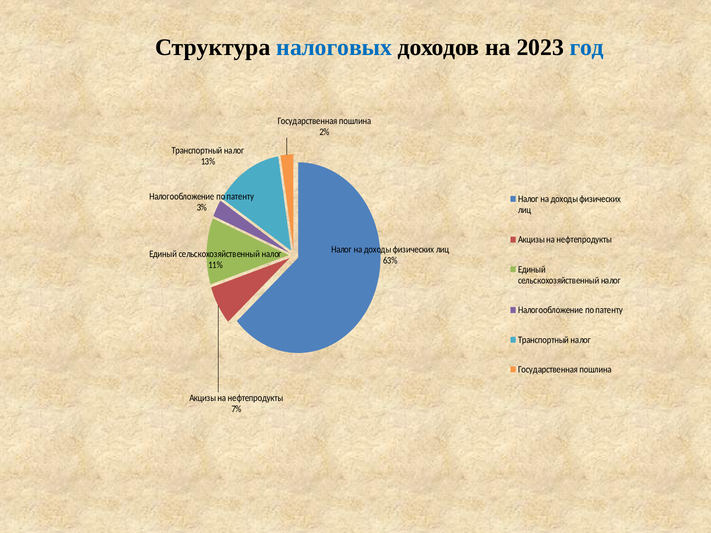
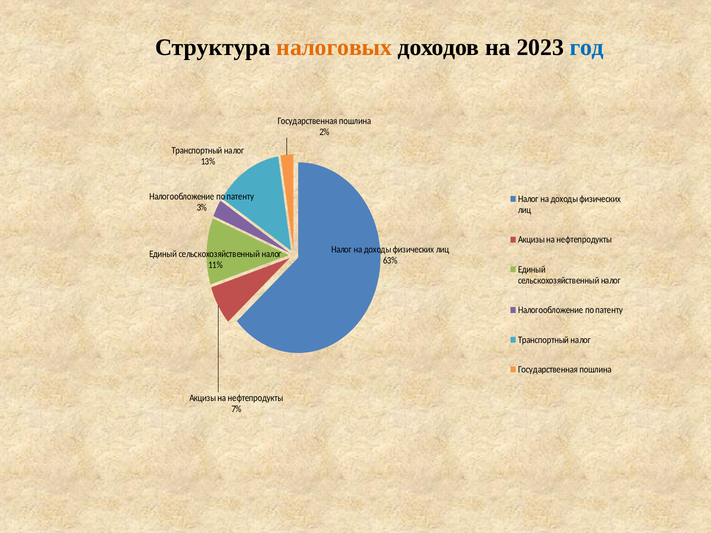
налоговых colour: blue -> orange
